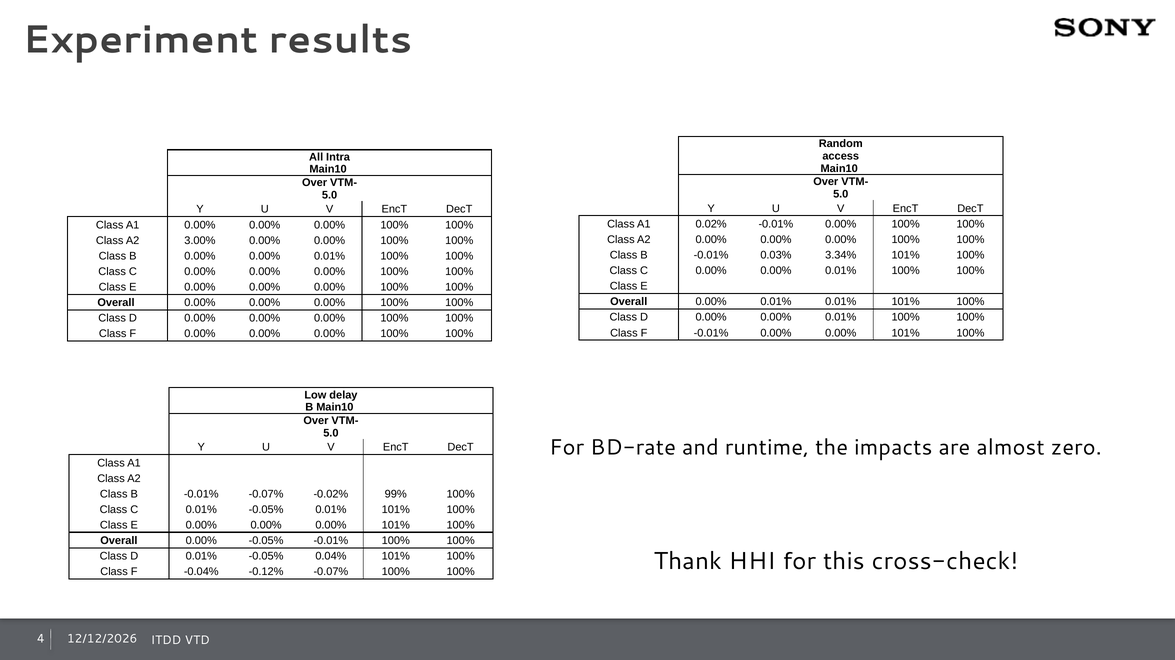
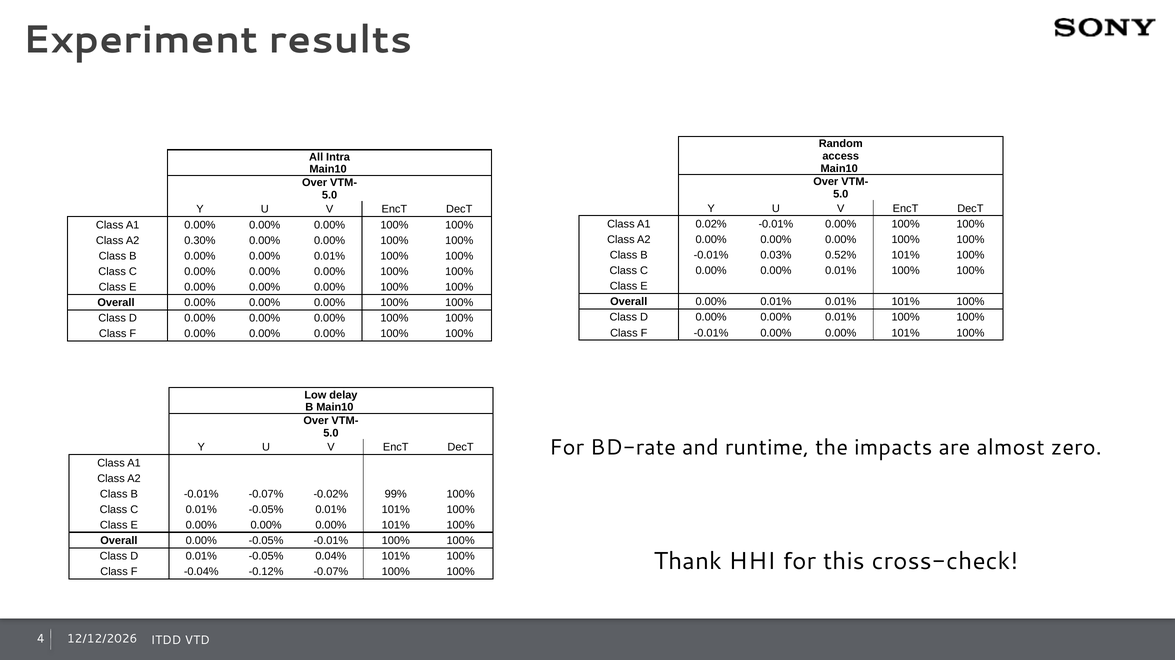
3.00%: 3.00% -> 0.30%
3.34%: 3.34% -> 0.52%
